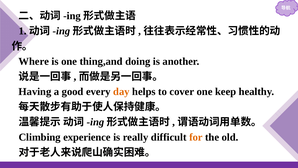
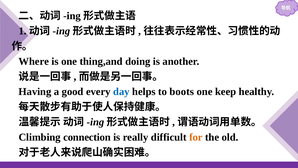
day colour: orange -> blue
cover: cover -> boots
experience: experience -> connection
